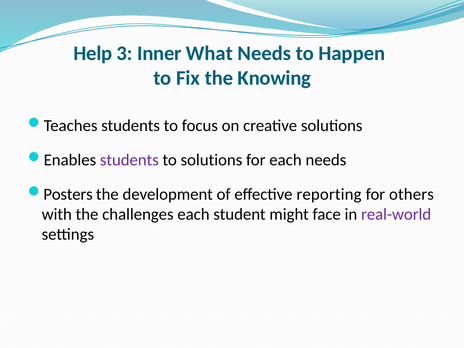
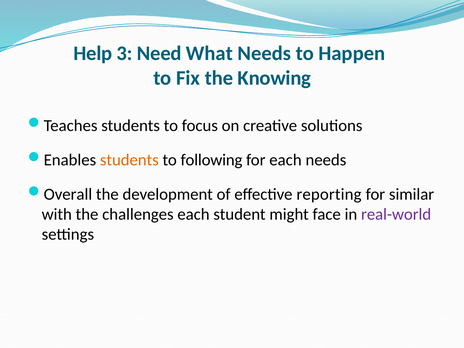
Inner: Inner -> Need
students at (129, 160) colour: purple -> orange
to solutions: solutions -> following
Posters: Posters -> Overall
others: others -> similar
